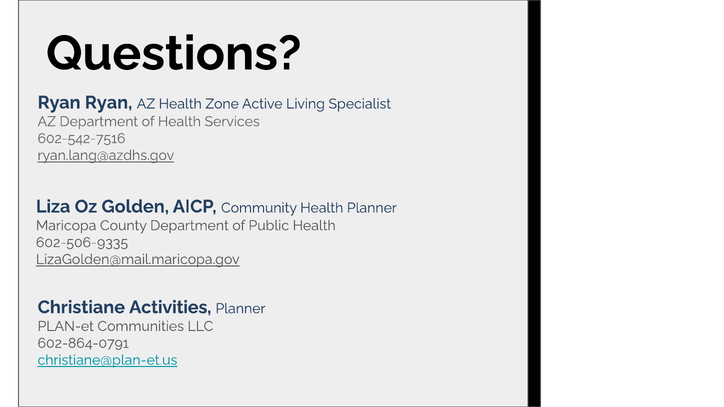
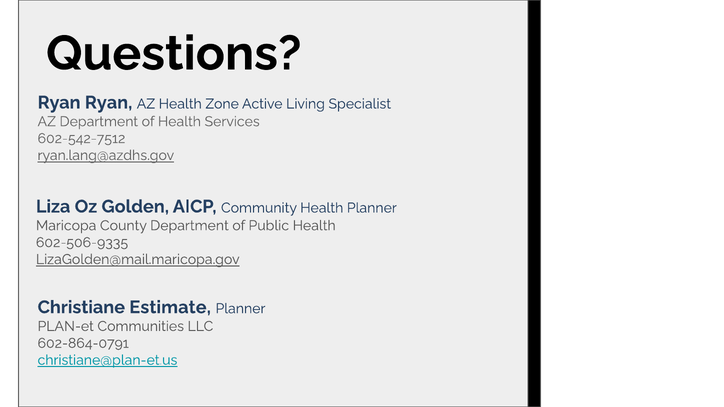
602-542-7516: 602-542-7516 -> 602-542-7512
Activities: Activities -> Estimate
